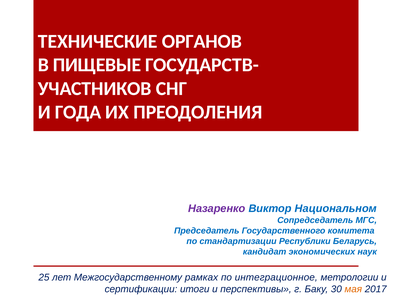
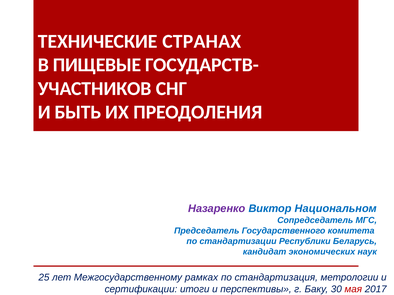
ОРГАНОВ: ОРГАНОВ -> СТРАНАХ
ГОДА: ГОДА -> БЫТЬ
интеграционное: интеграционное -> стандартизация
мая colour: orange -> red
